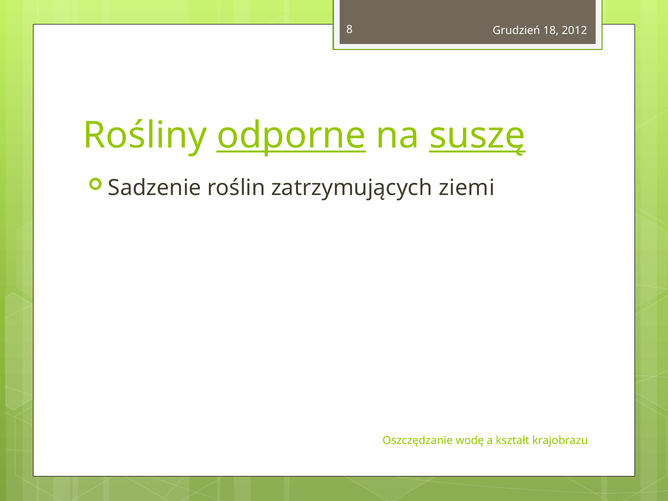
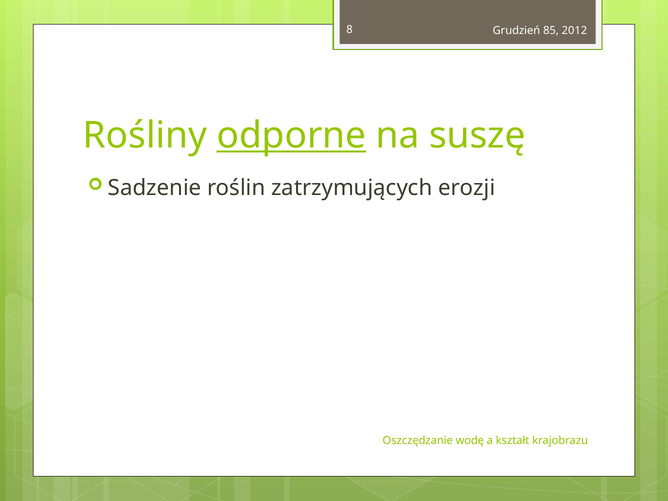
18: 18 -> 85
suszę underline: present -> none
ziemi: ziemi -> erozji
